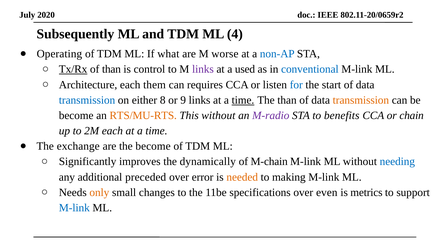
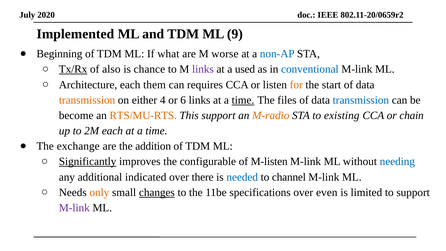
Subsequently: Subsequently -> Implemented
4: 4 -> 9
Operating: Operating -> Beginning
of than: than -> also
control: control -> chance
for colour: blue -> orange
transmission at (87, 100) colour: blue -> orange
8: 8 -> 4
9: 9 -> 6
The than: than -> files
transmission at (361, 100) colour: orange -> blue
This without: without -> support
M-radio colour: purple -> orange
benefits: benefits -> existing
the become: become -> addition
Significantly underline: none -> present
dynamically: dynamically -> configurable
M-chain: M-chain -> M-listen
preceded: preceded -> indicated
error: error -> there
needed colour: orange -> blue
making: making -> channel
changes underline: none -> present
metrics: metrics -> limited
M-link at (74, 208) colour: blue -> purple
